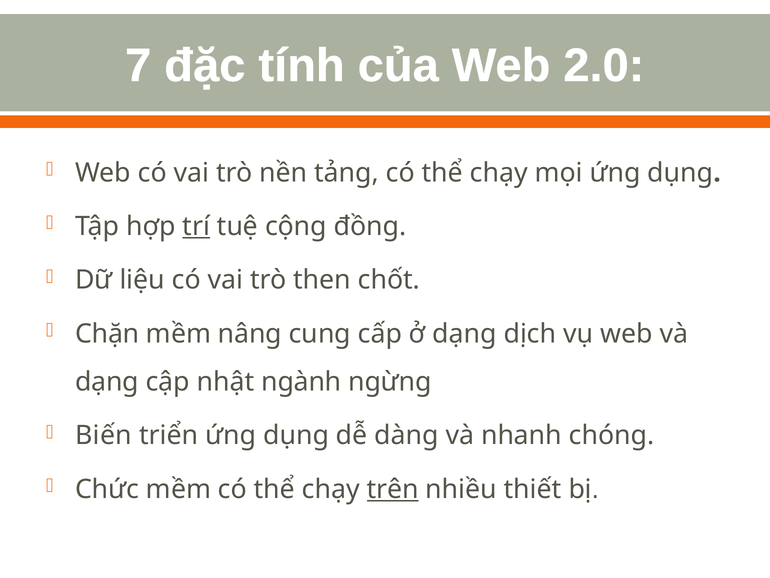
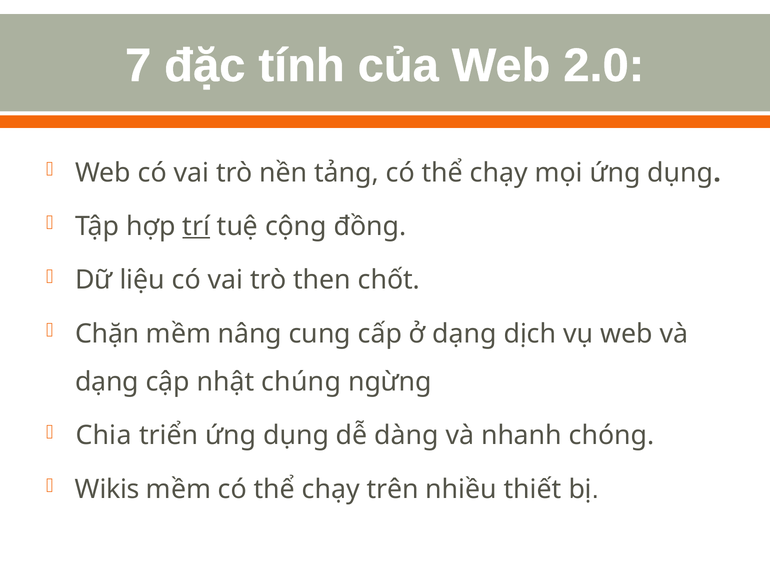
ngành: ngành -> chúng
Biến: Biến -> Chia
Chức: Chức -> Wikis
trên underline: present -> none
